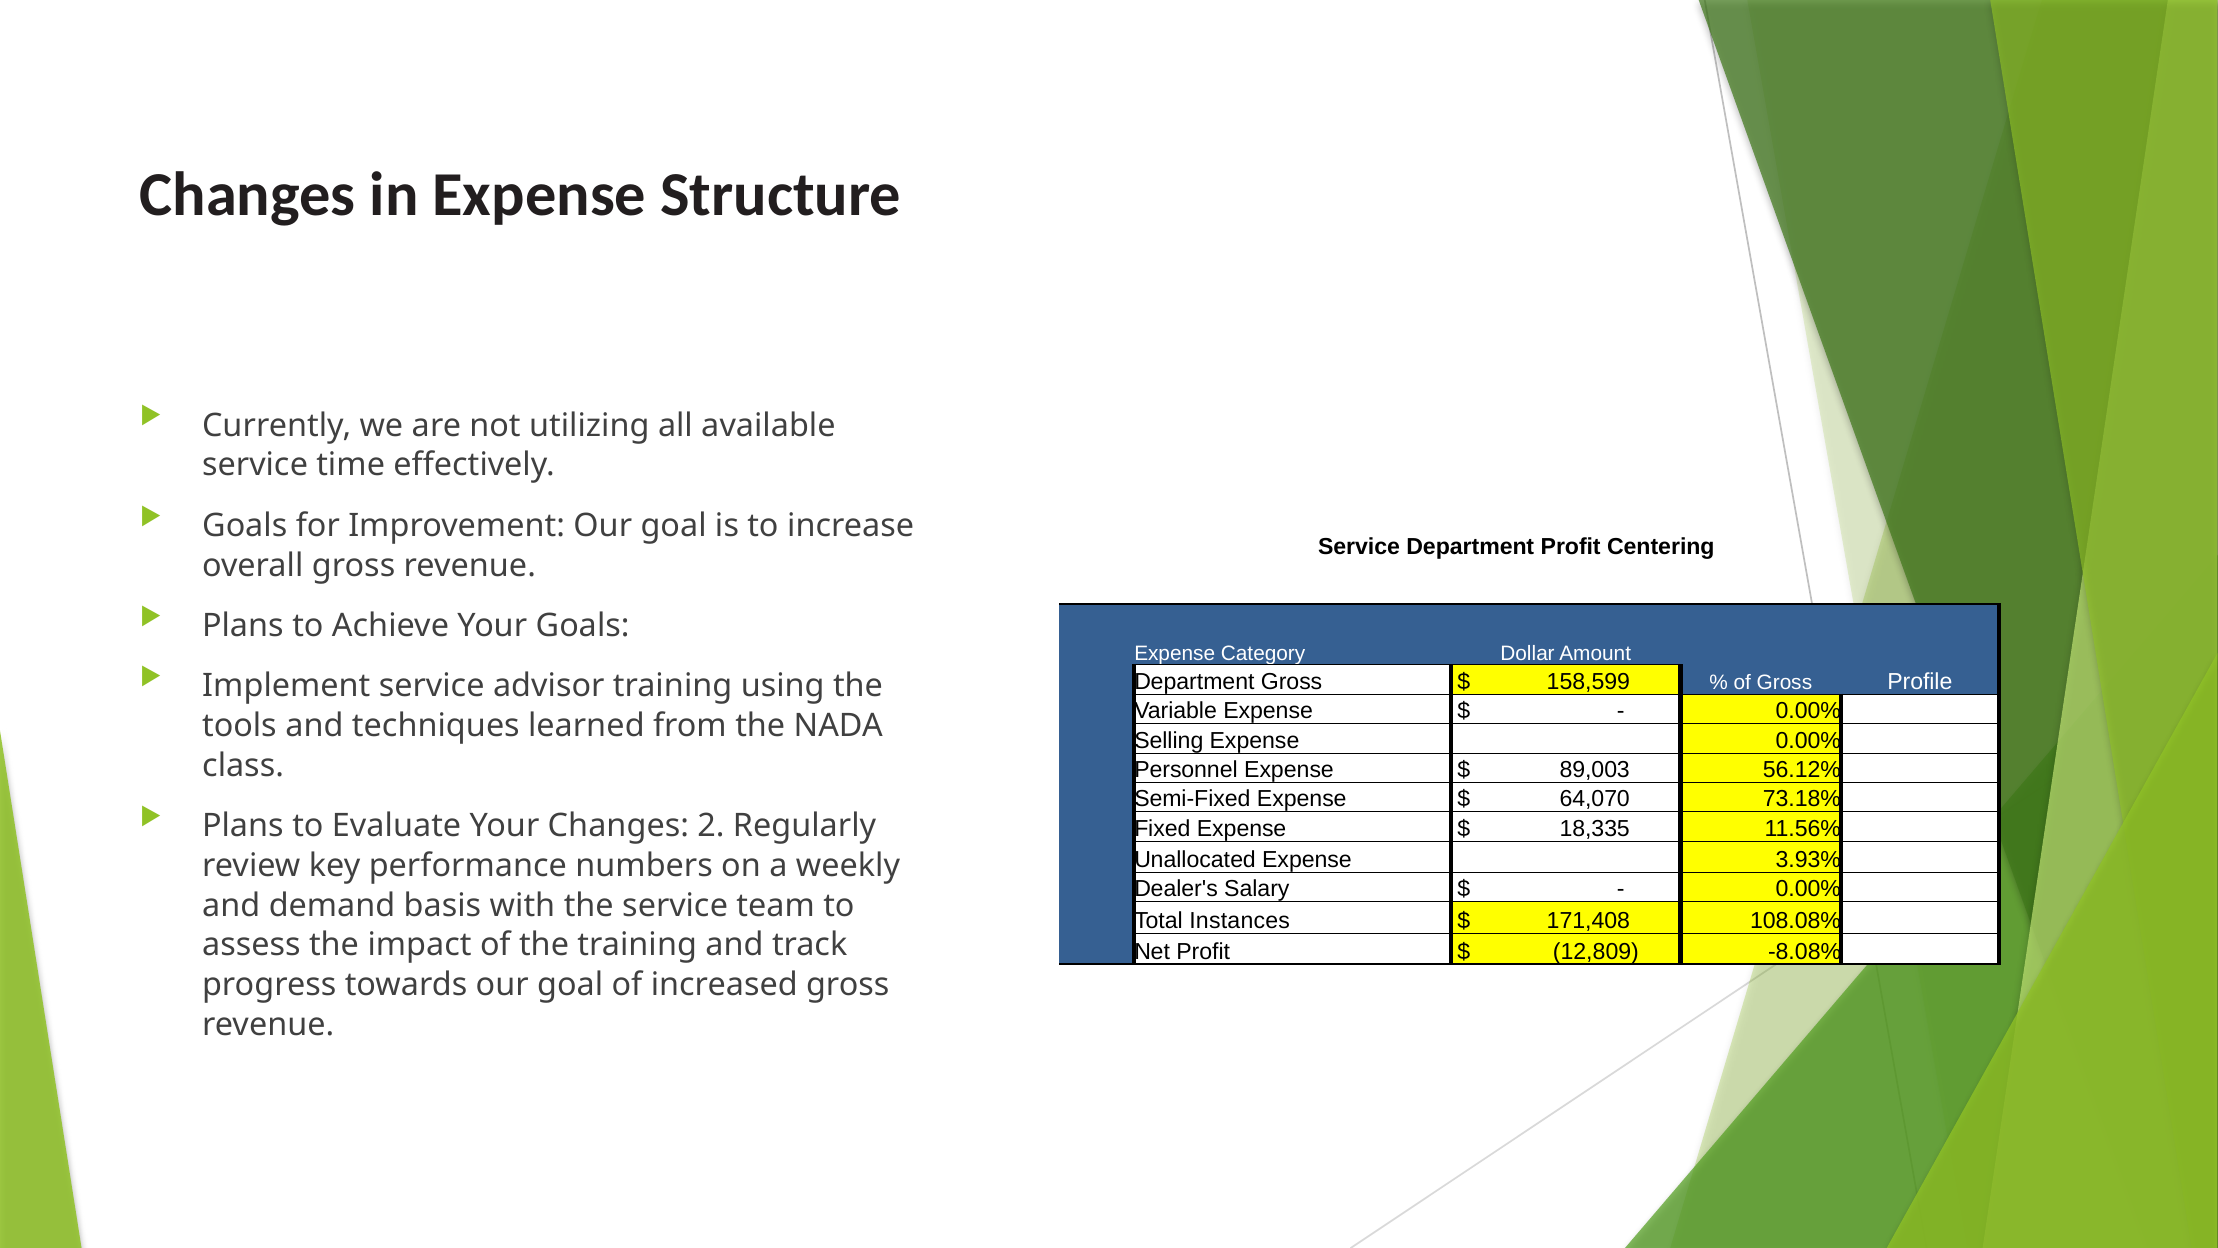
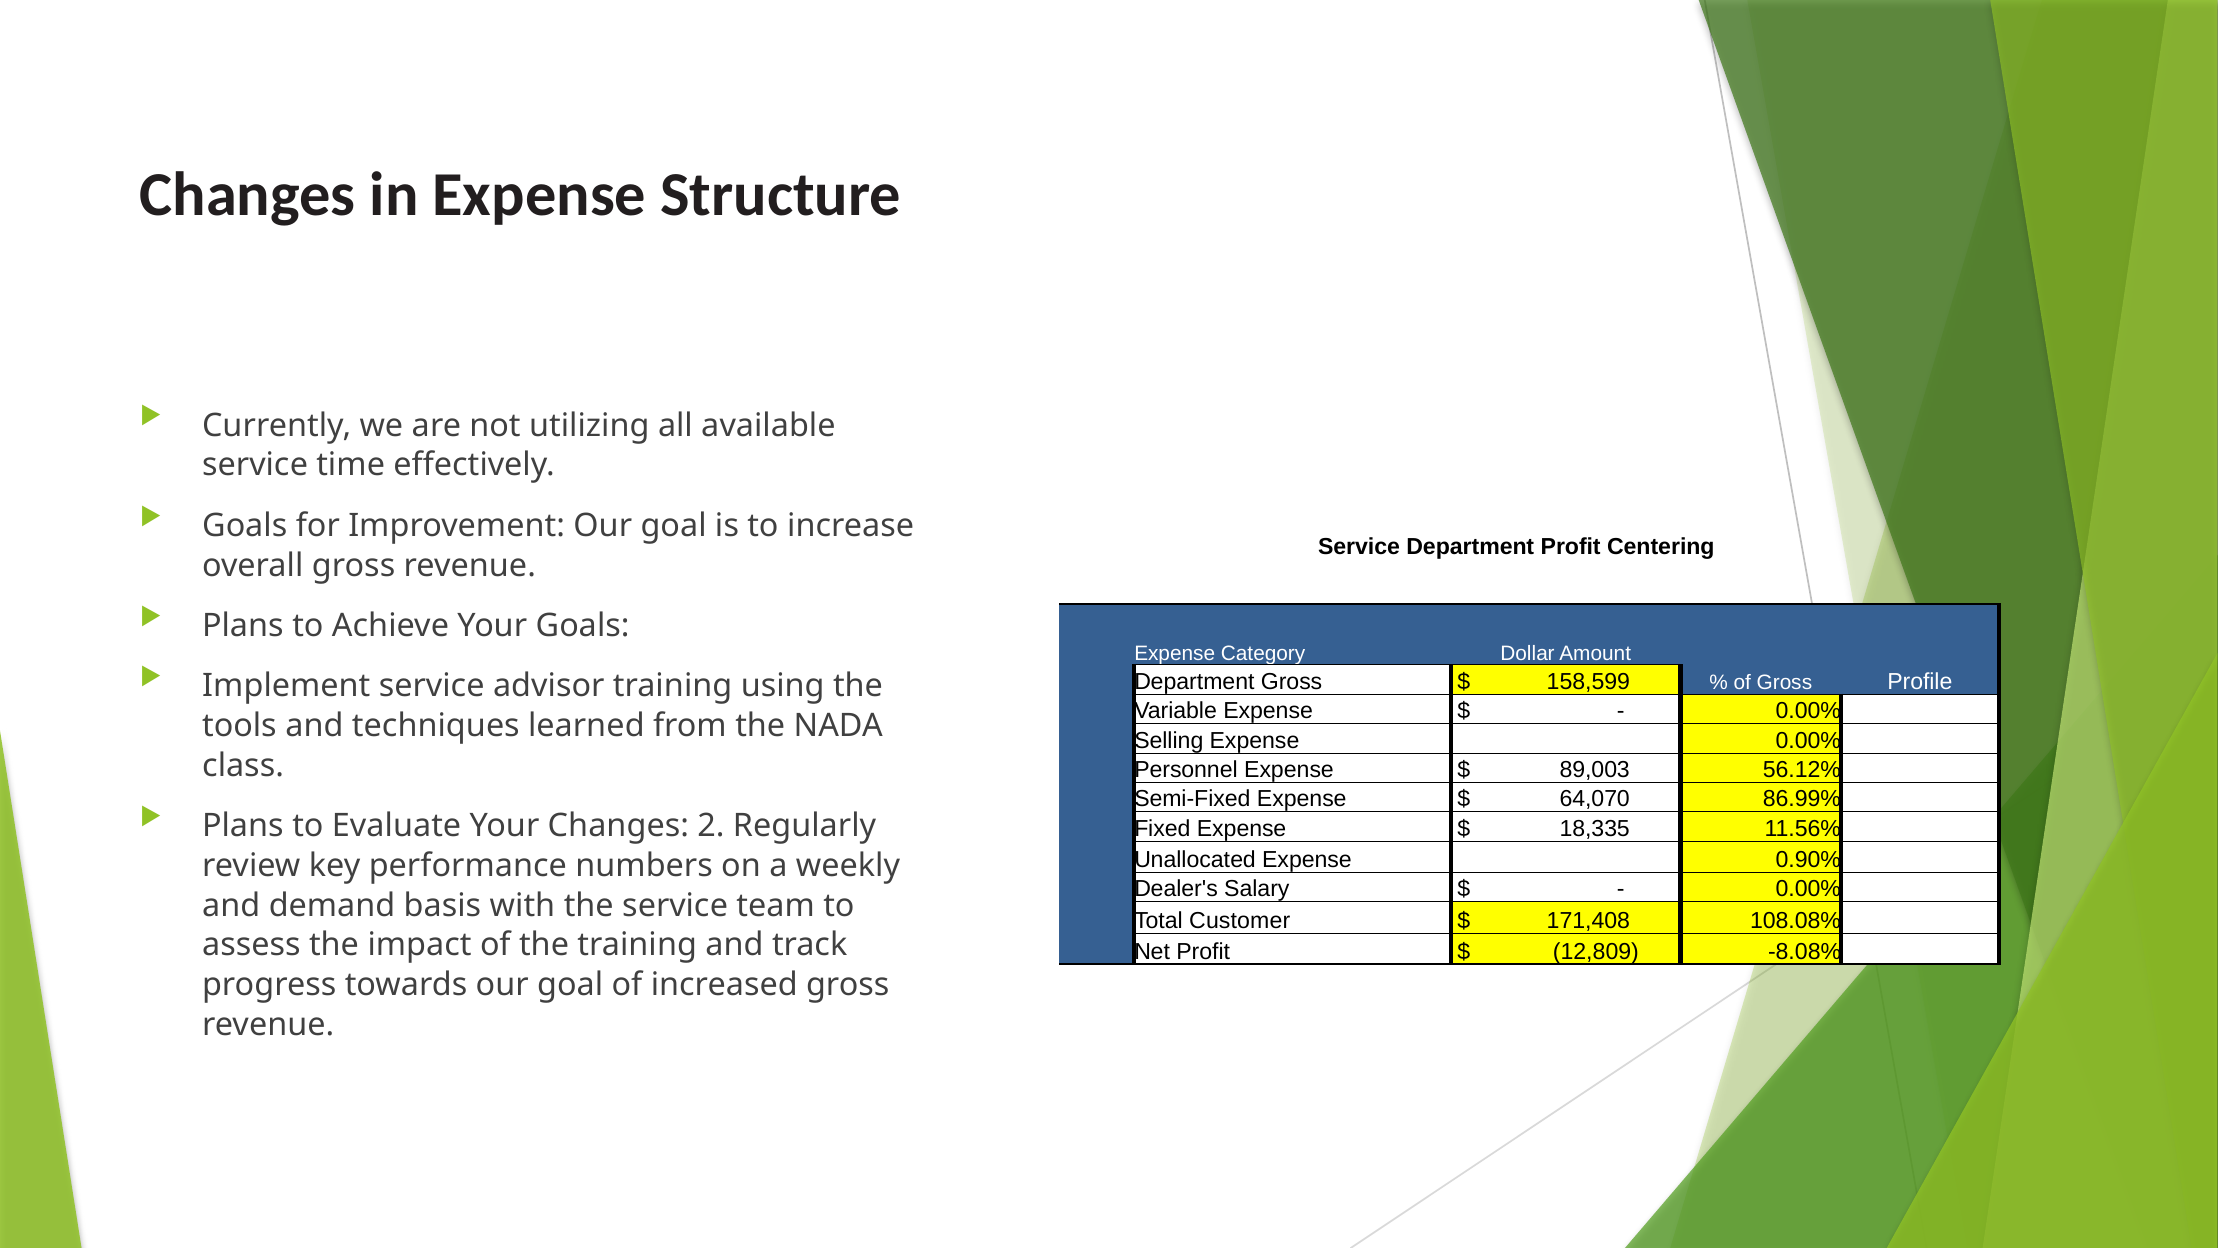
73.18%: 73.18% -> 86.99%
3.93%: 3.93% -> 0.90%
Instances: Instances -> Customer
